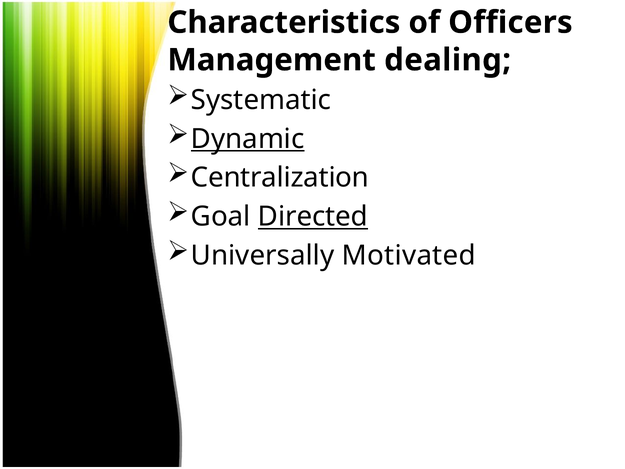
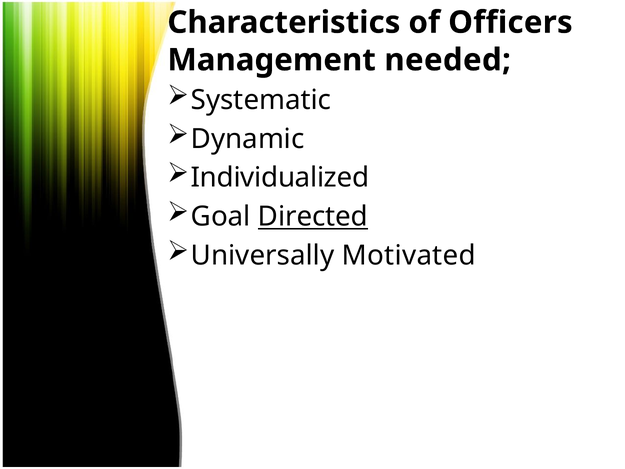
dealing: dealing -> needed
Dynamic underline: present -> none
Centralization: Centralization -> Individualized
